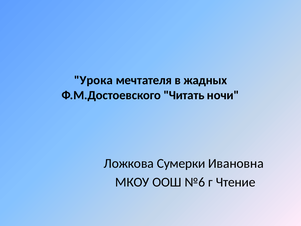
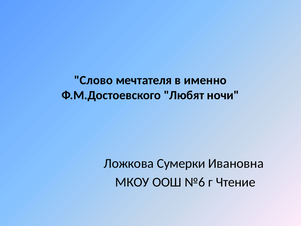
Урока: Урока -> Слово
жадных: жадных -> именно
Читать: Читать -> Любят
